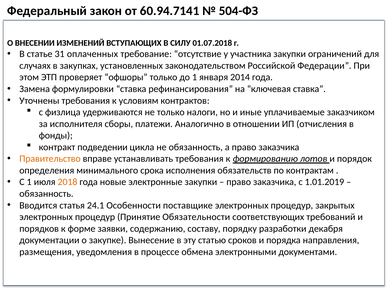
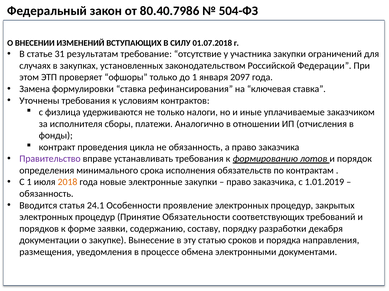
60.94.7141: 60.94.7141 -> 80.40.7986
оплаченных: оплаченных -> результатам
2014: 2014 -> 2097
подведении: подведении -> проведения
Правительство colour: orange -> purple
поставщике: поставщике -> проявление
